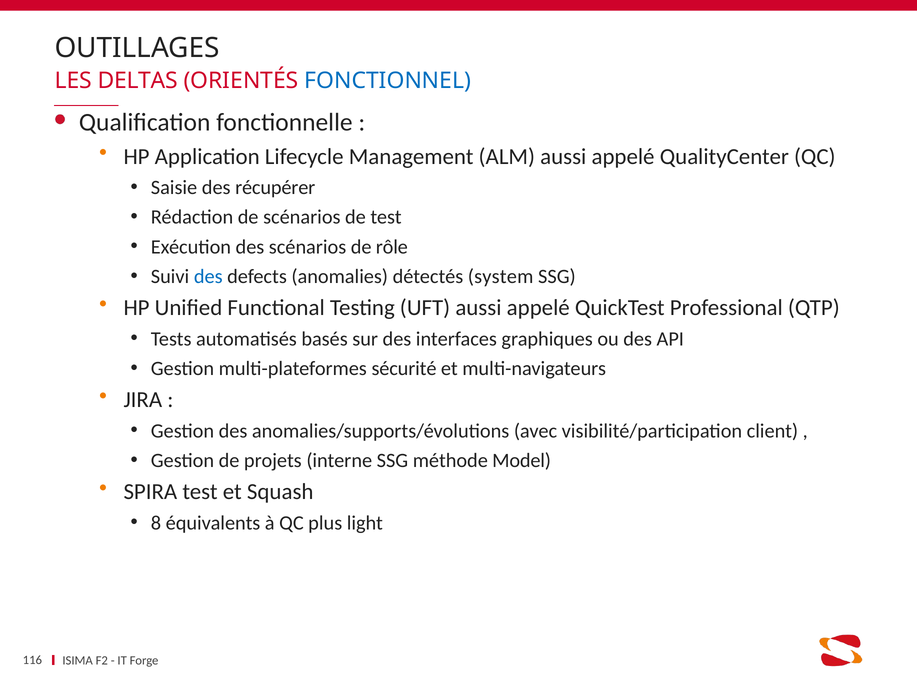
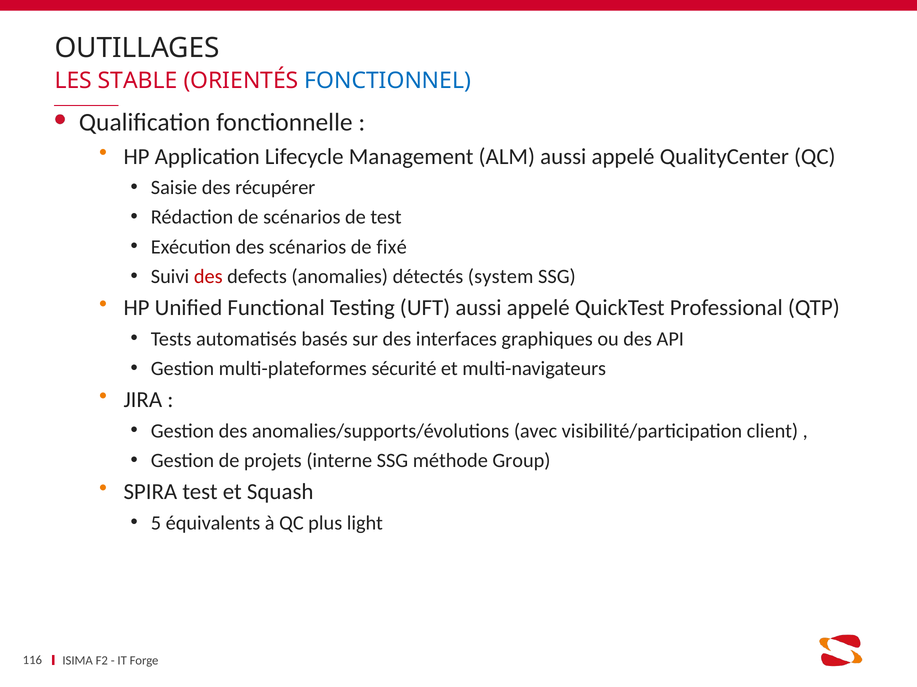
DELTAS: DELTAS -> STABLE
rôle: rôle -> fixé
des at (208, 277) colour: blue -> red
Model: Model -> Group
8: 8 -> 5
